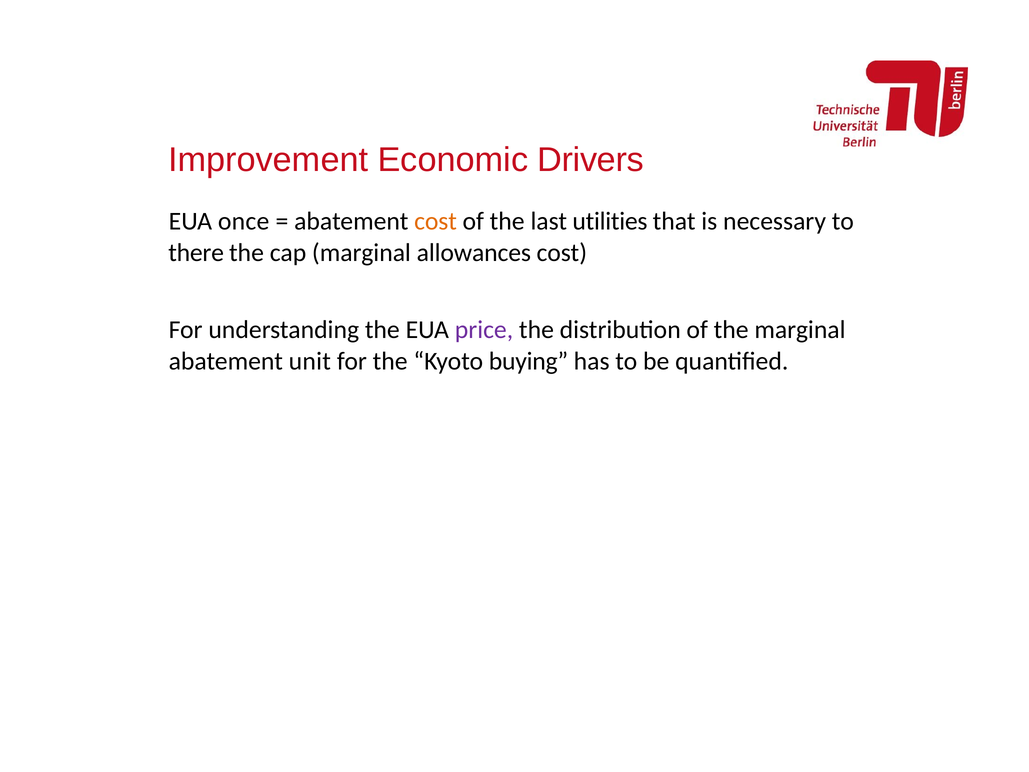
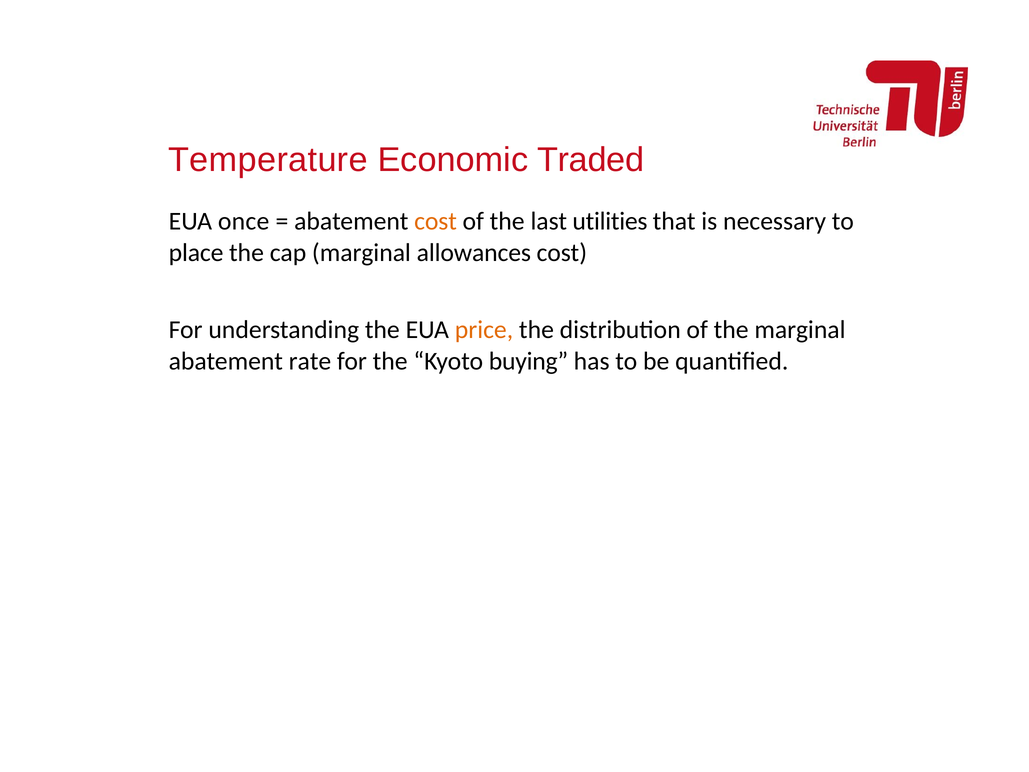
Improvement: Improvement -> Temperature
Drivers: Drivers -> Traded
there: there -> place
price colour: purple -> orange
unit: unit -> rate
